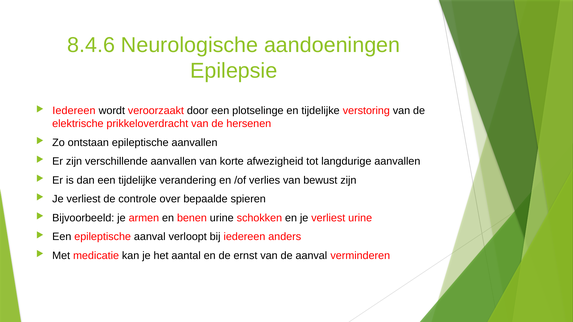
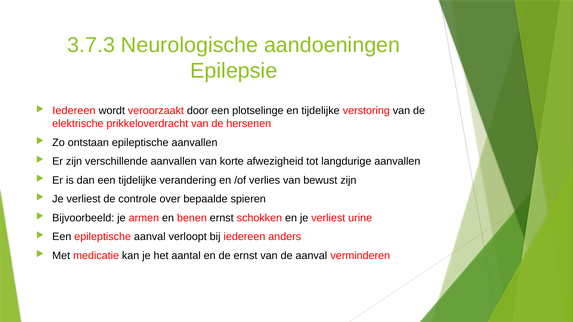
8.4.6: 8.4.6 -> 3.7.3
benen urine: urine -> ernst
